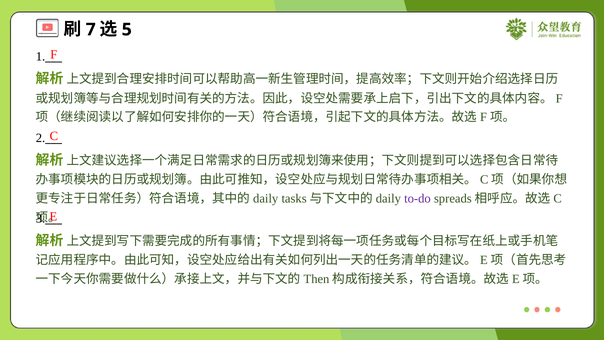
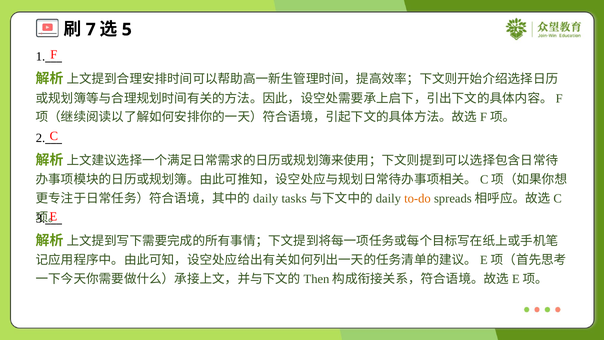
to-do colour: purple -> orange
